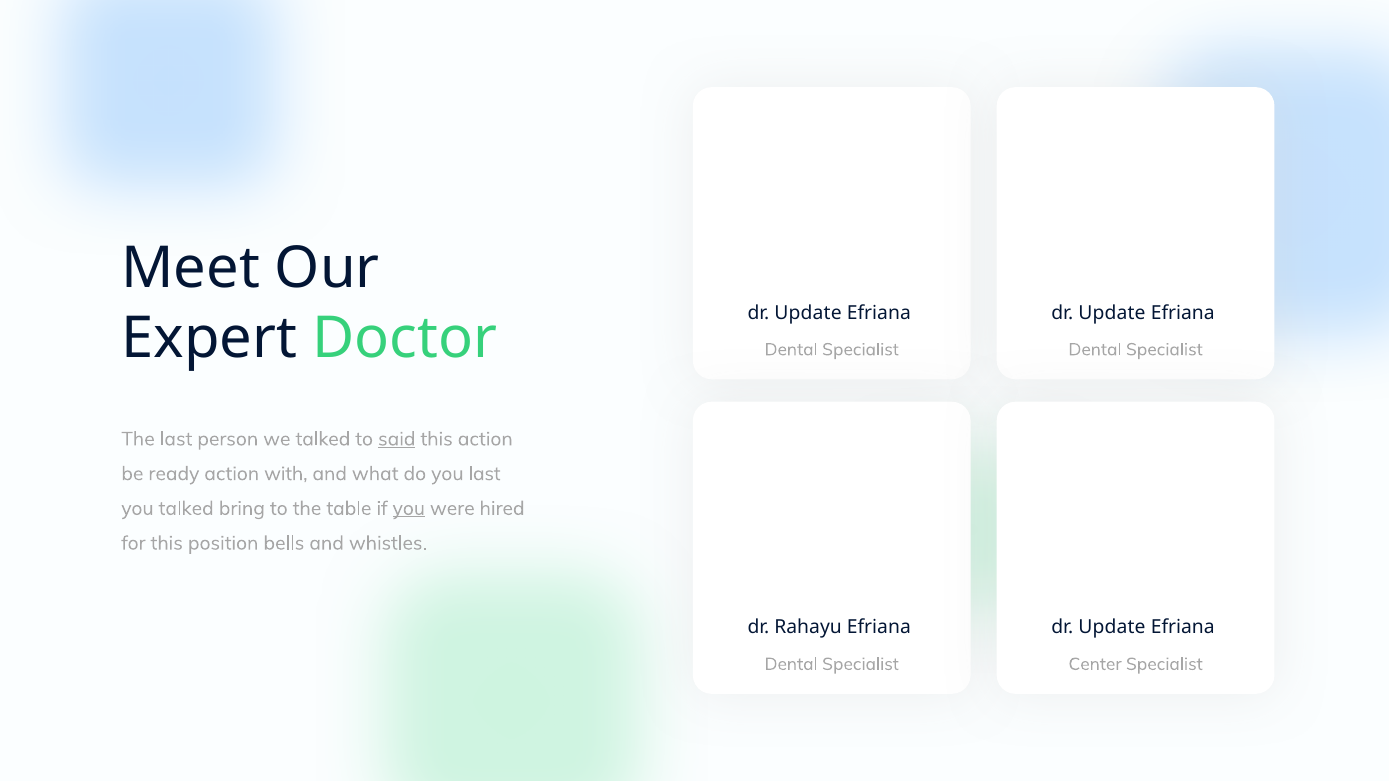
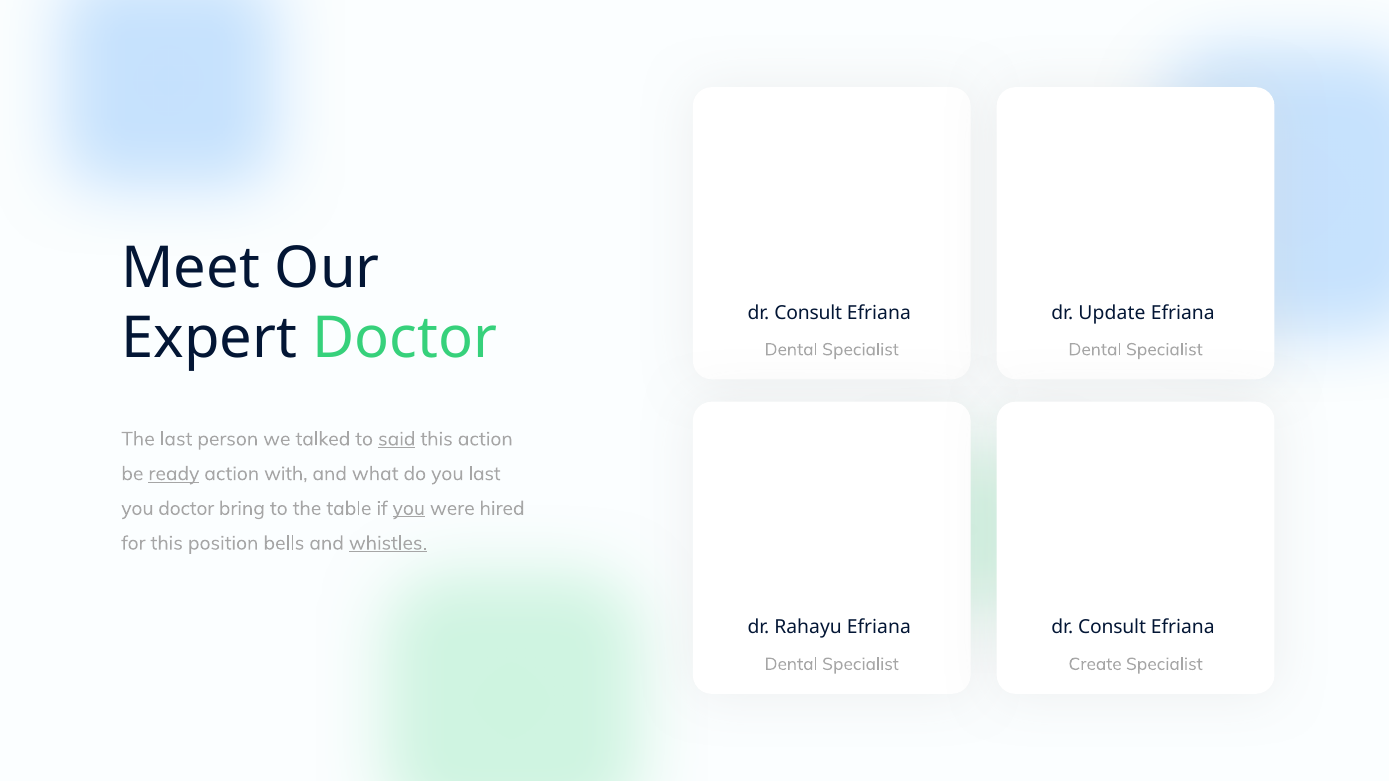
Update at (808, 313): Update -> Consult
ready underline: none -> present
you talked: talked -> doctor
whistles underline: none -> present
Update at (1112, 628): Update -> Consult
Center: Center -> Create
